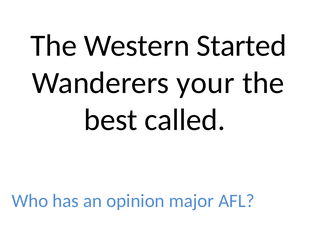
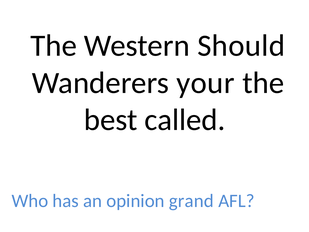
Started: Started -> Should
major: major -> grand
